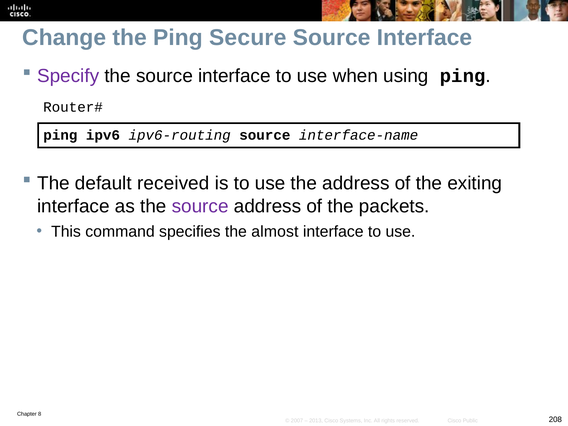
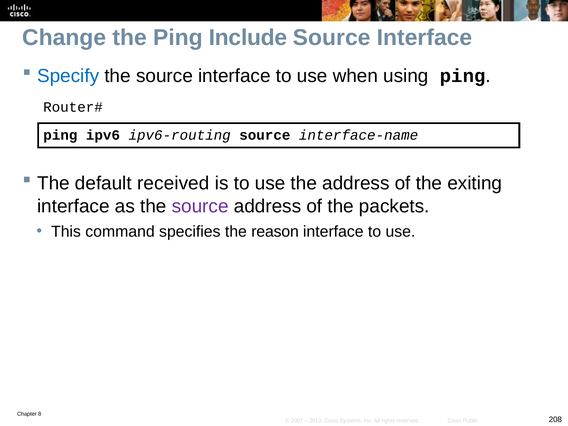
Secure: Secure -> Include
Specify colour: purple -> blue
almost: almost -> reason
